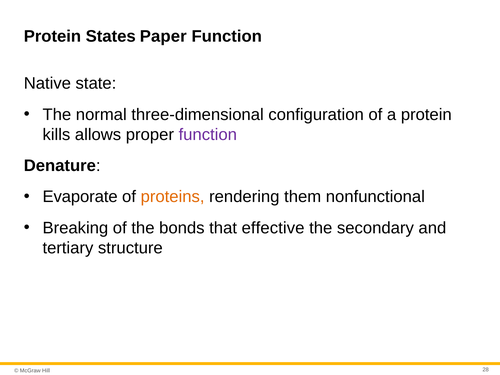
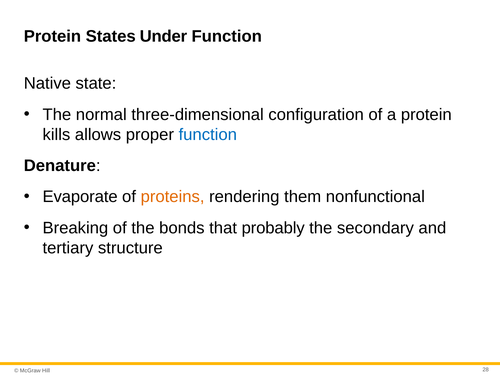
Paper: Paper -> Under
function at (208, 135) colour: purple -> blue
effective: effective -> probably
